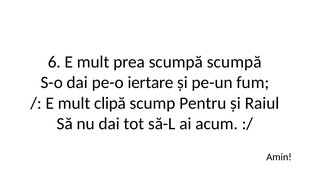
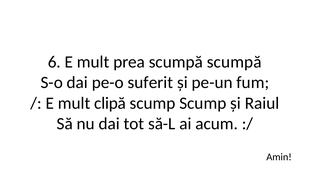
iertare: iertare -> suferit
scump Pentru: Pentru -> Scump
